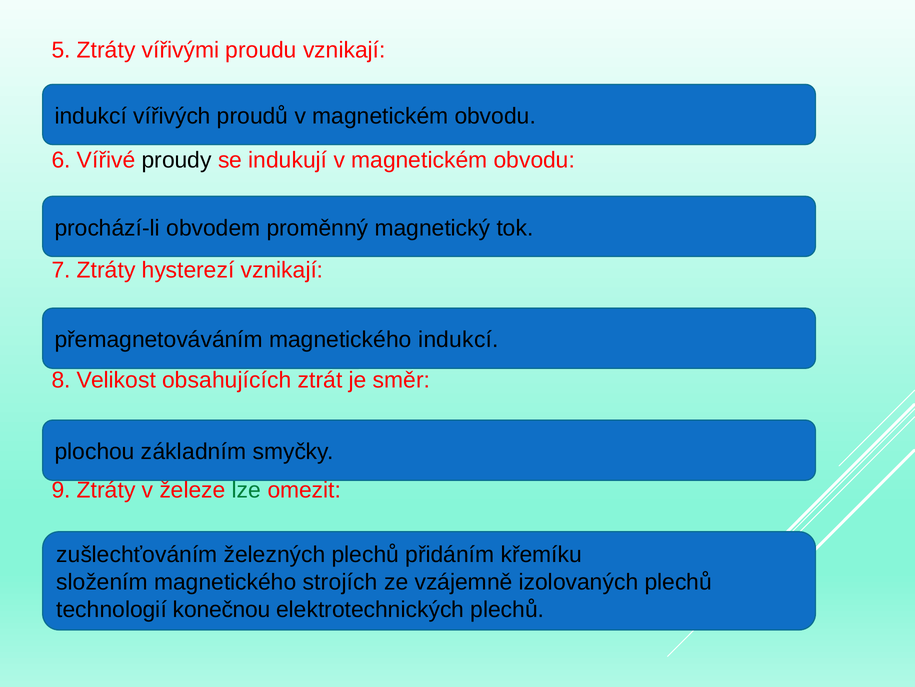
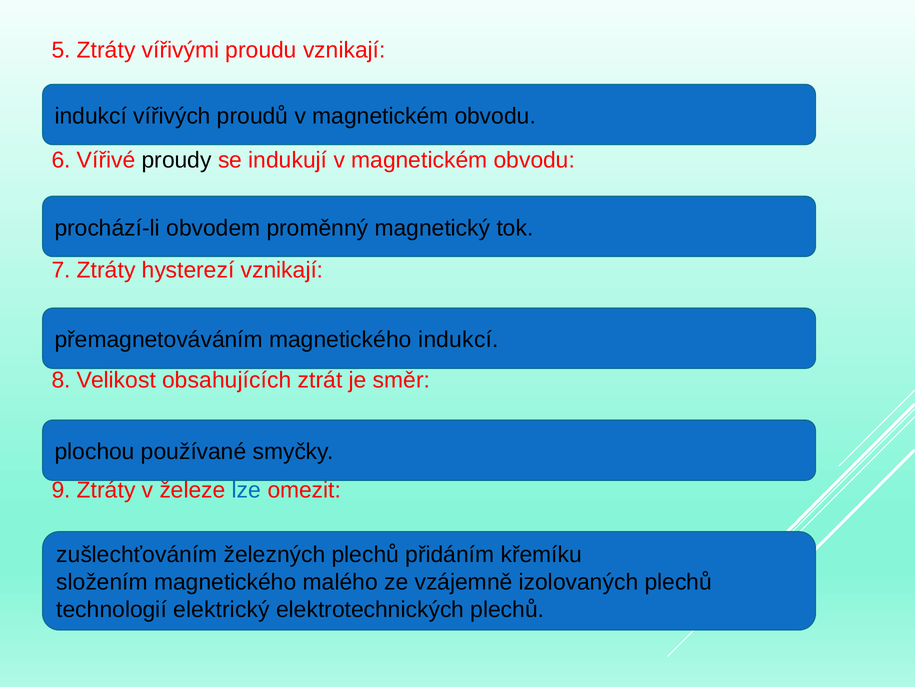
základním: základním -> používané
lze colour: green -> blue
strojích: strojích -> malého
konečnou: konečnou -> elektrický
